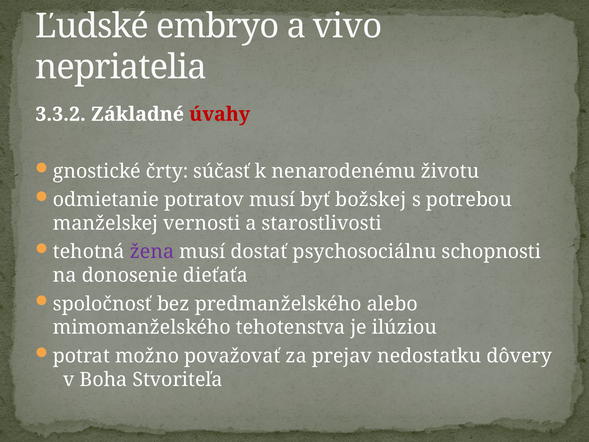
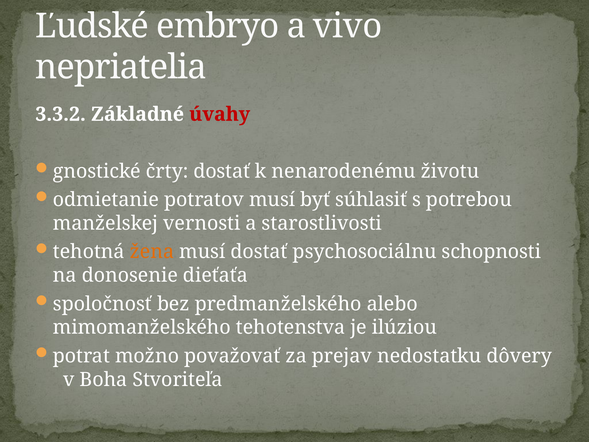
črty súčasť: súčasť -> dostať
božskej: božskej -> súhlasiť
žena colour: purple -> orange
